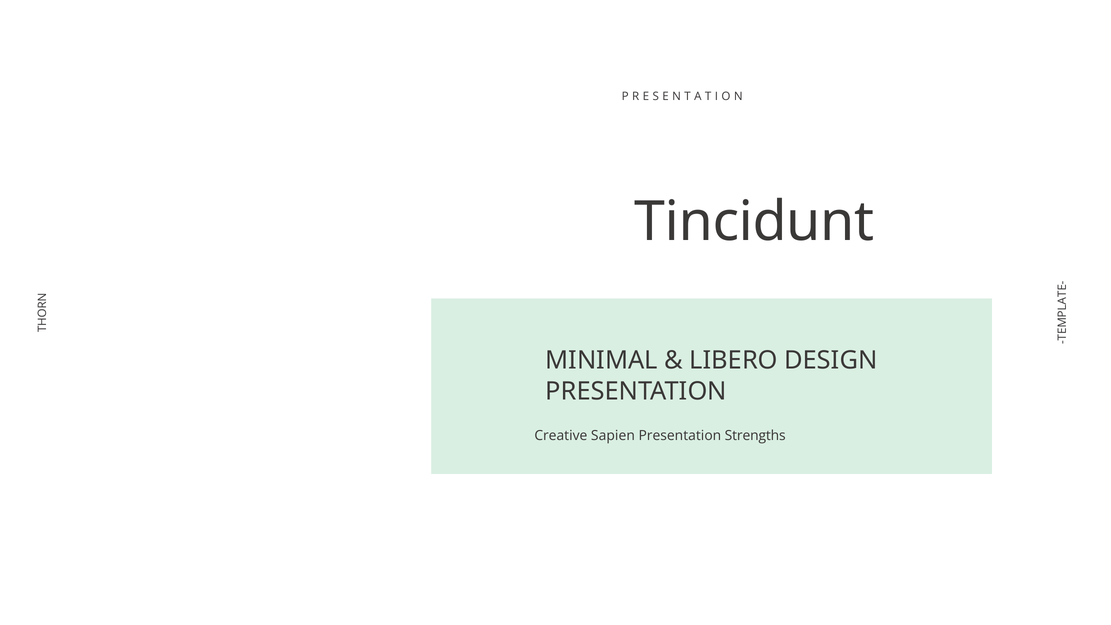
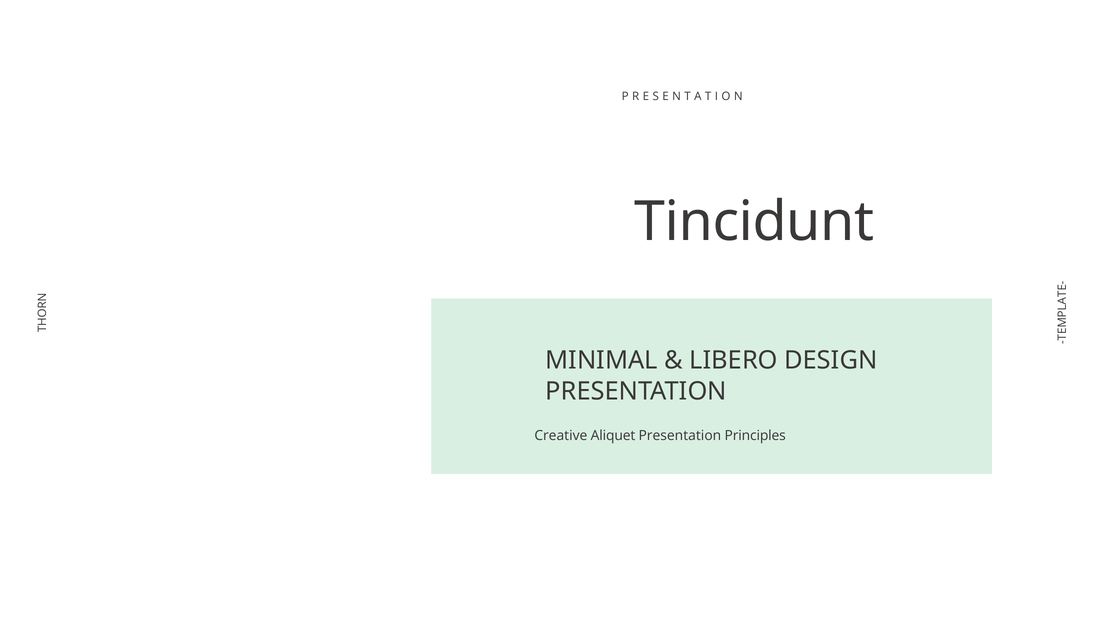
Sapien: Sapien -> Aliquet
Strengths: Strengths -> Principles
